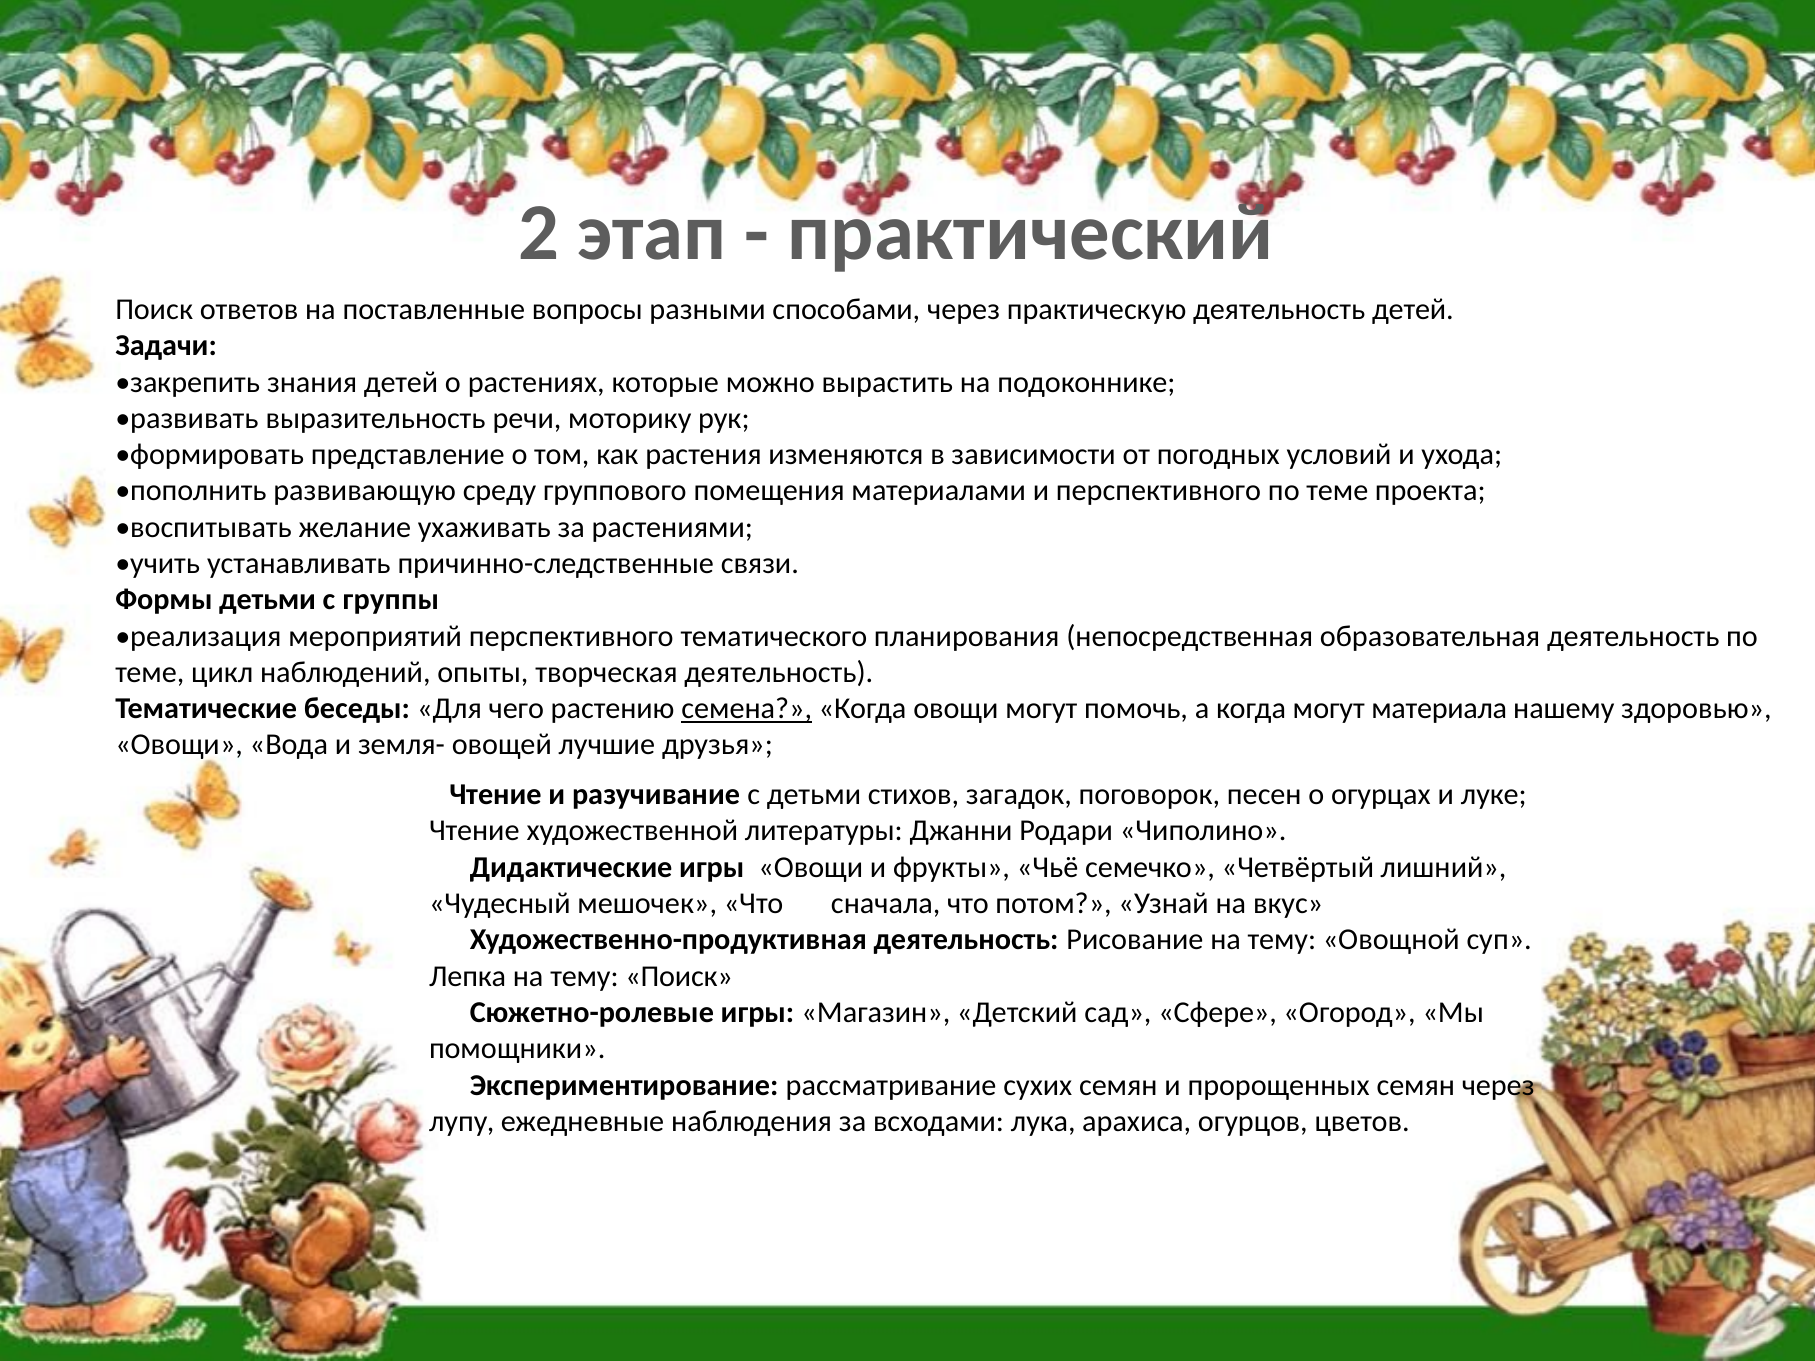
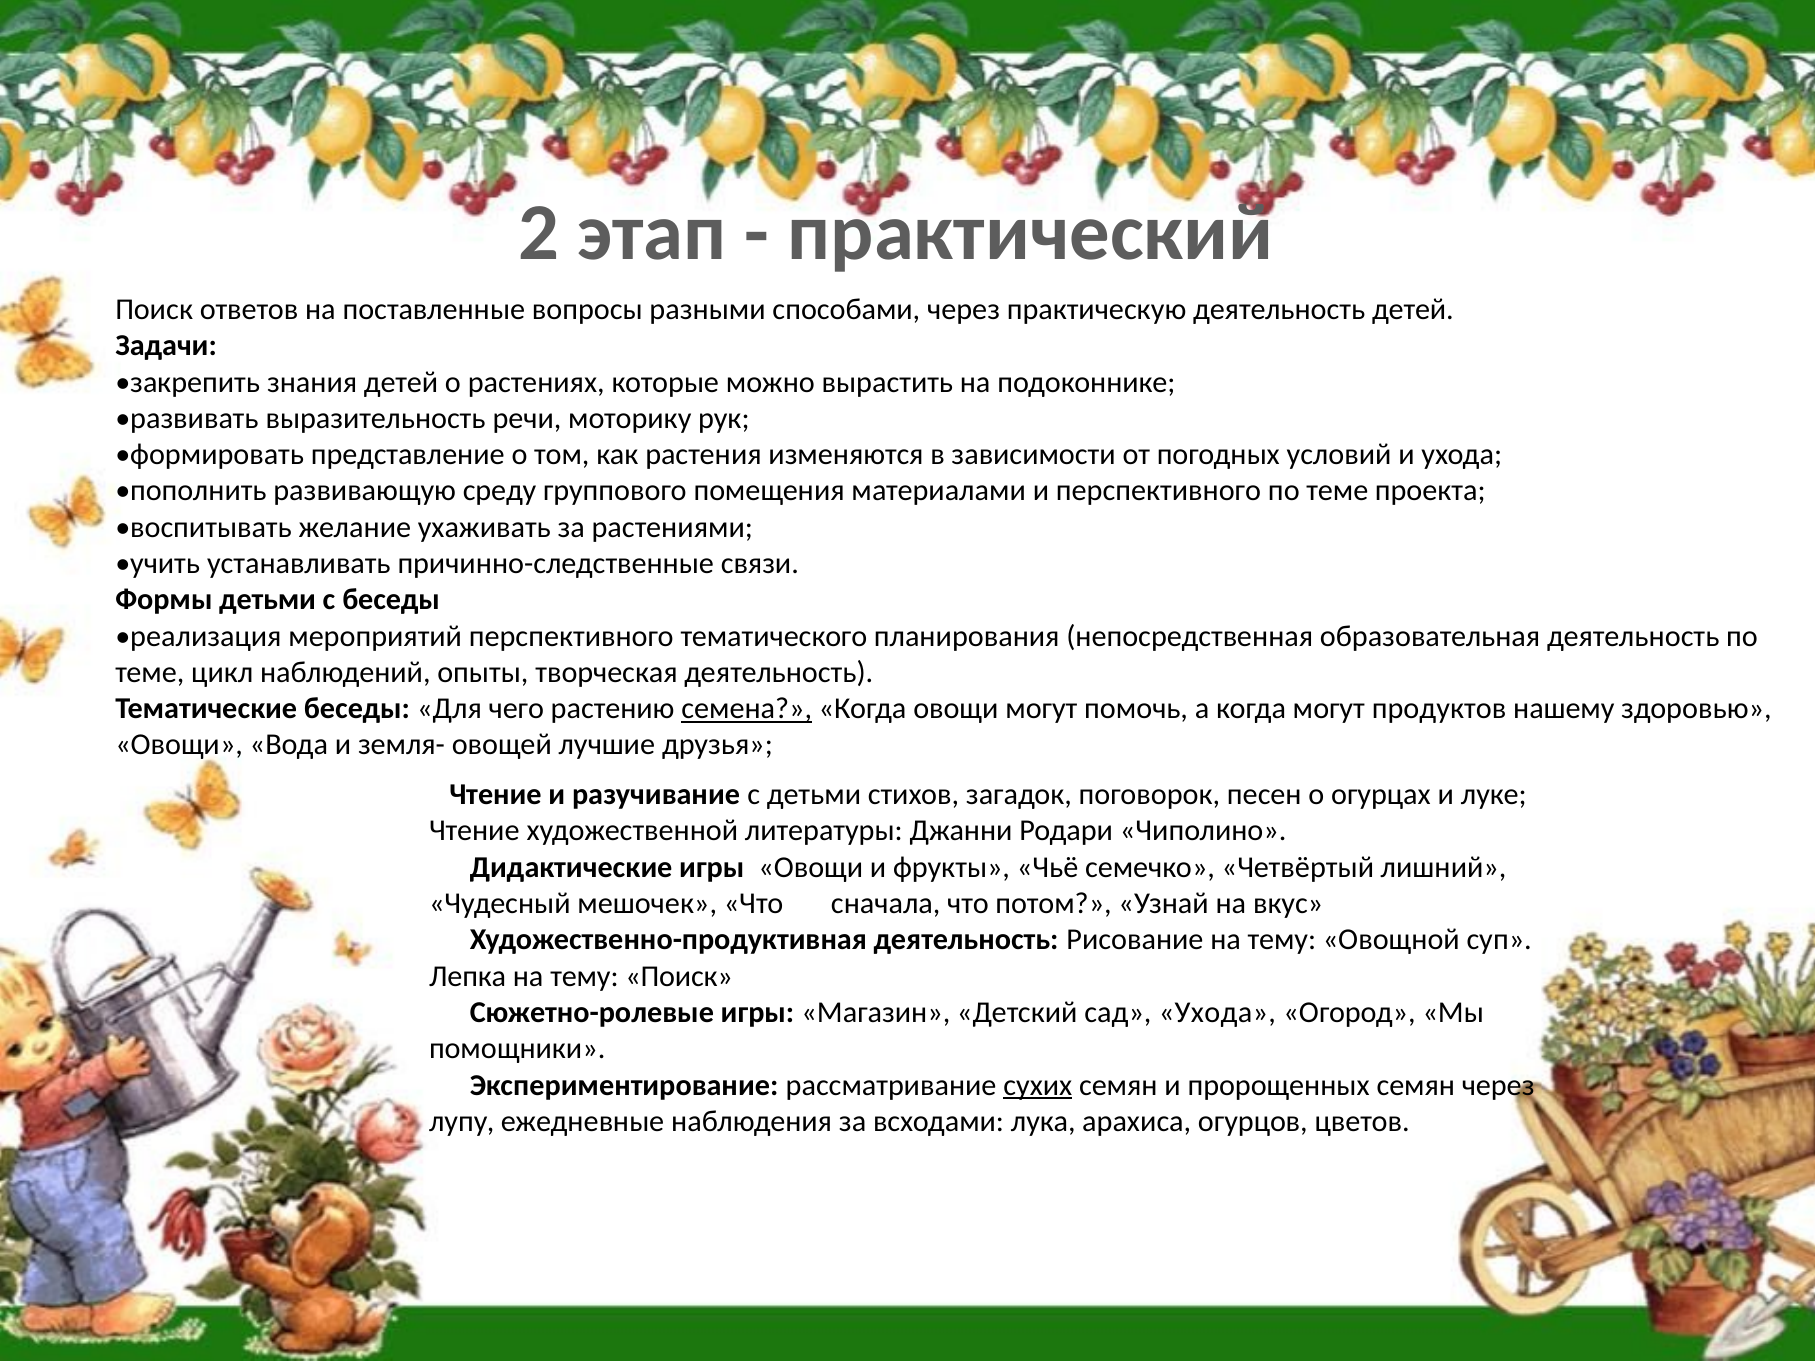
с группы: группы -> беседы
материала: материала -> продуктов
сад Сфере: Сфере -> Ухода
сухих underline: none -> present
